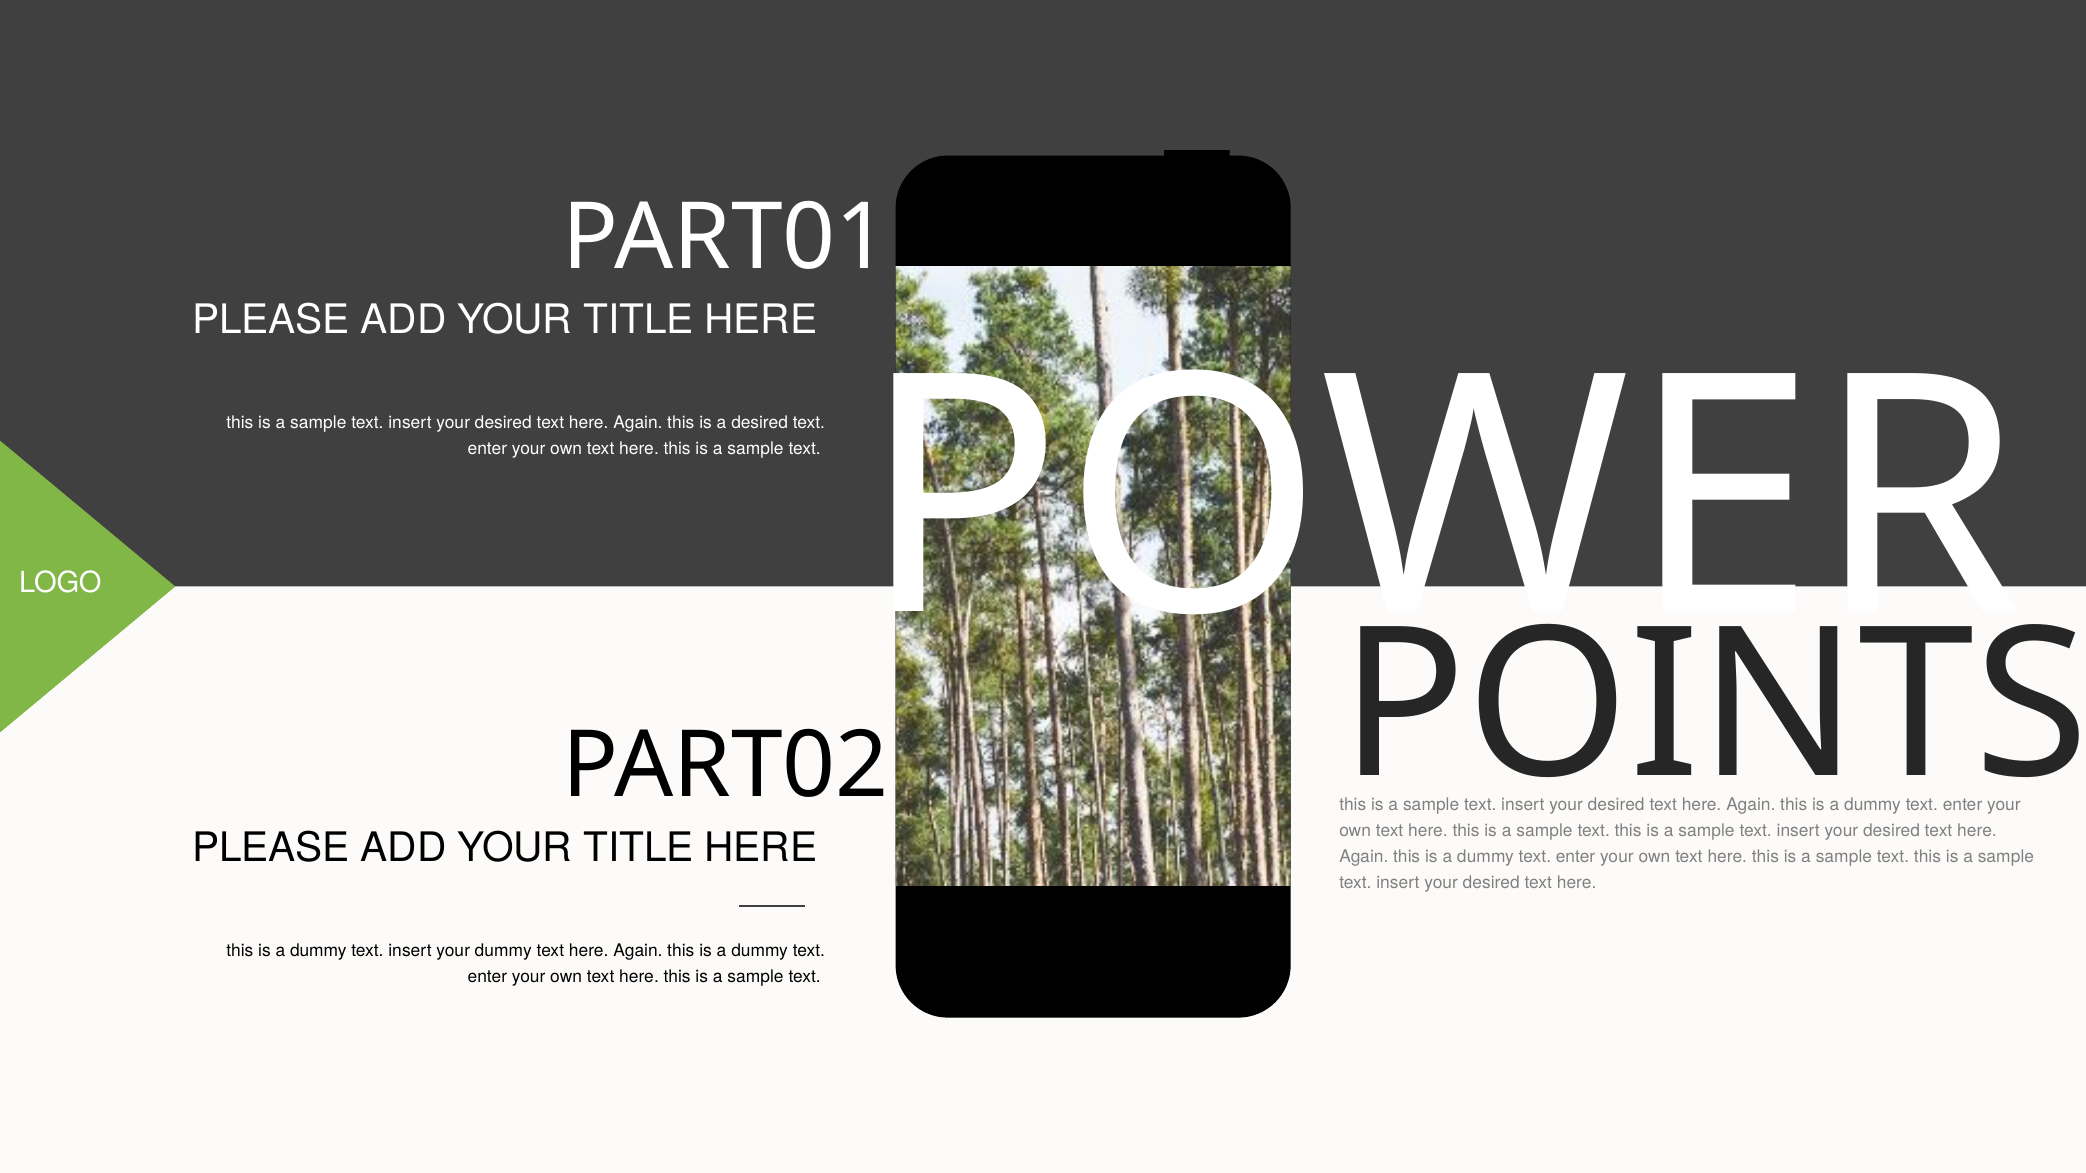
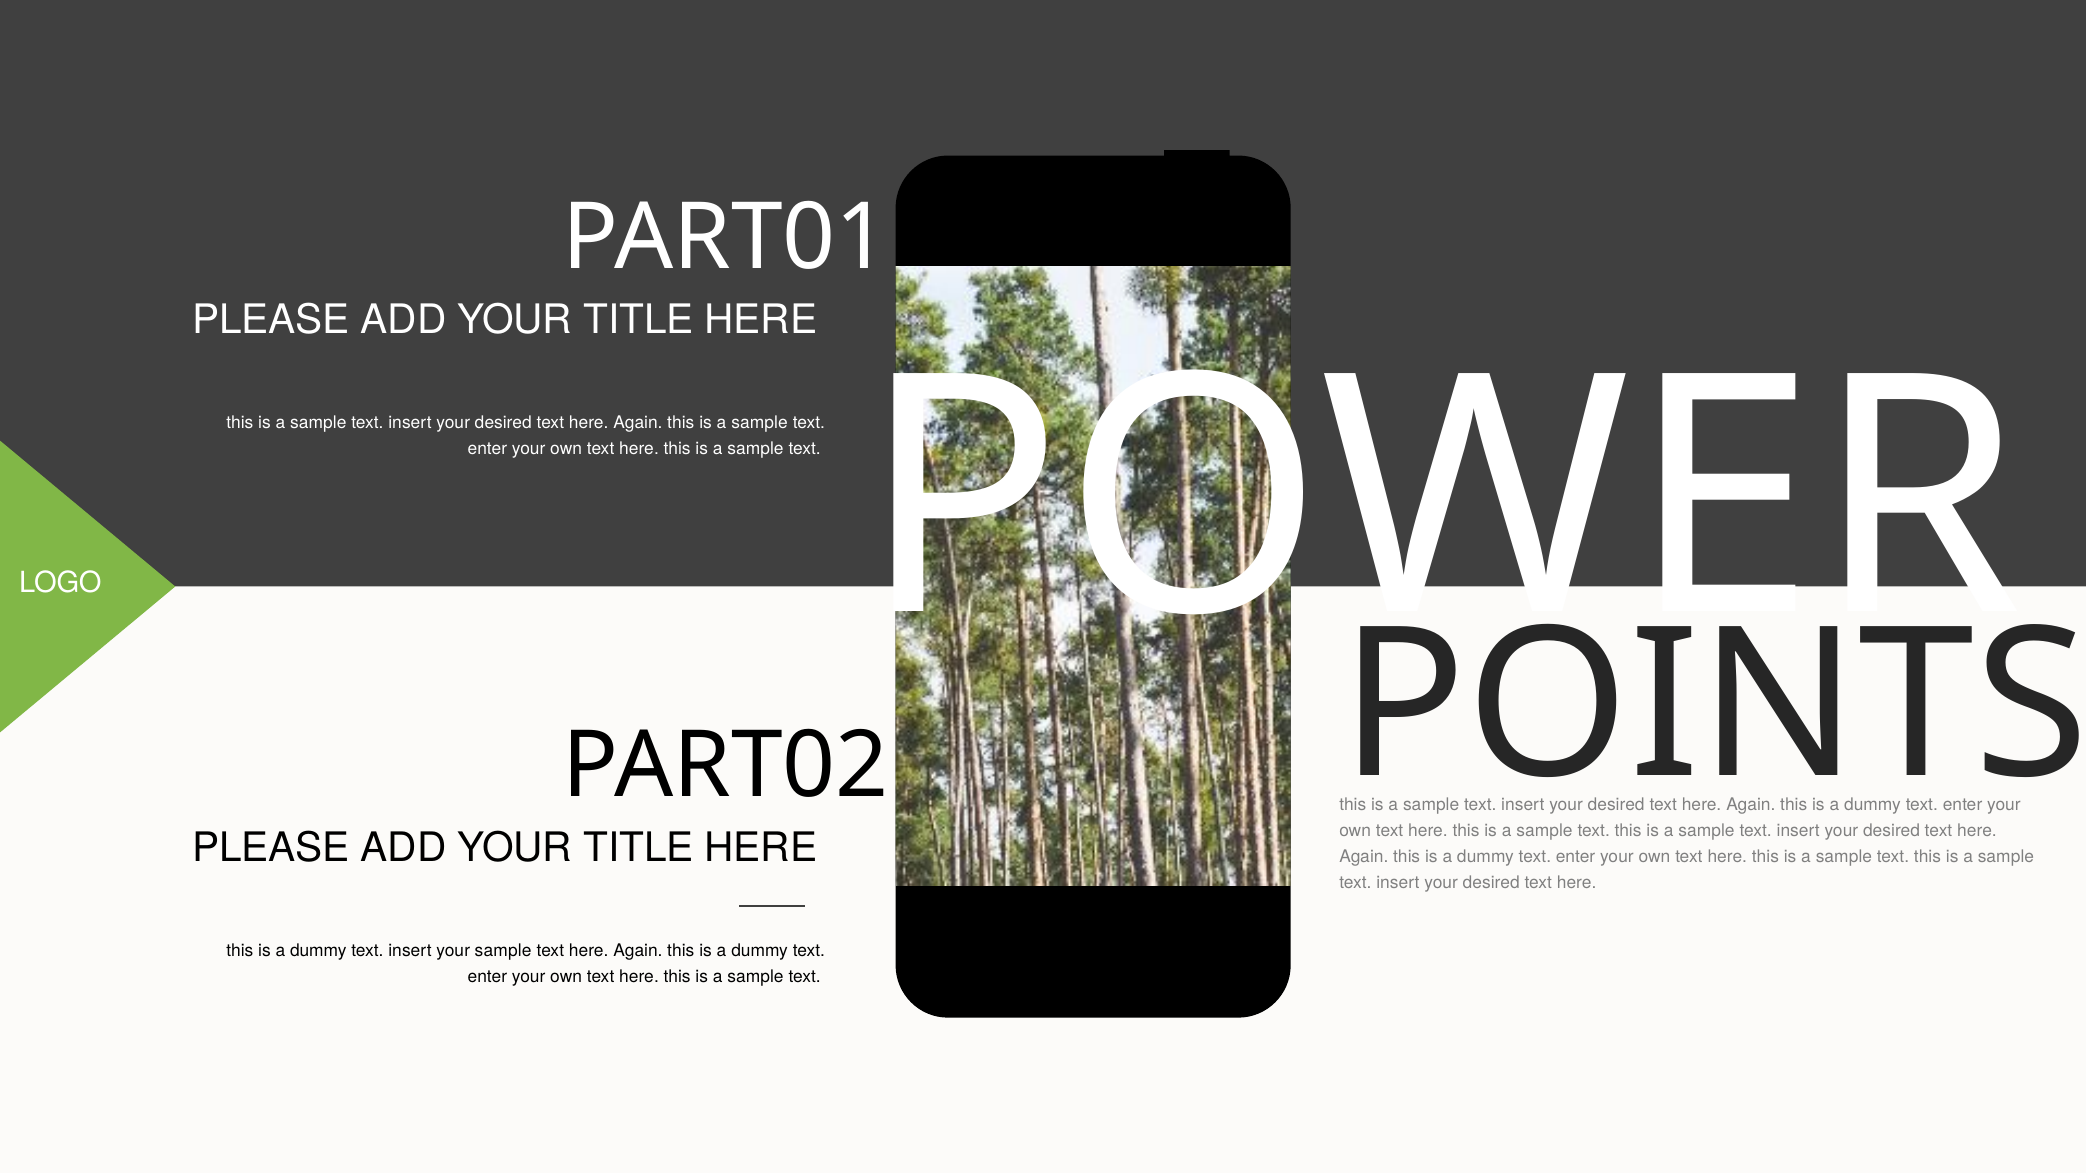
desired at (760, 423): desired -> sample
your dummy: dummy -> sample
